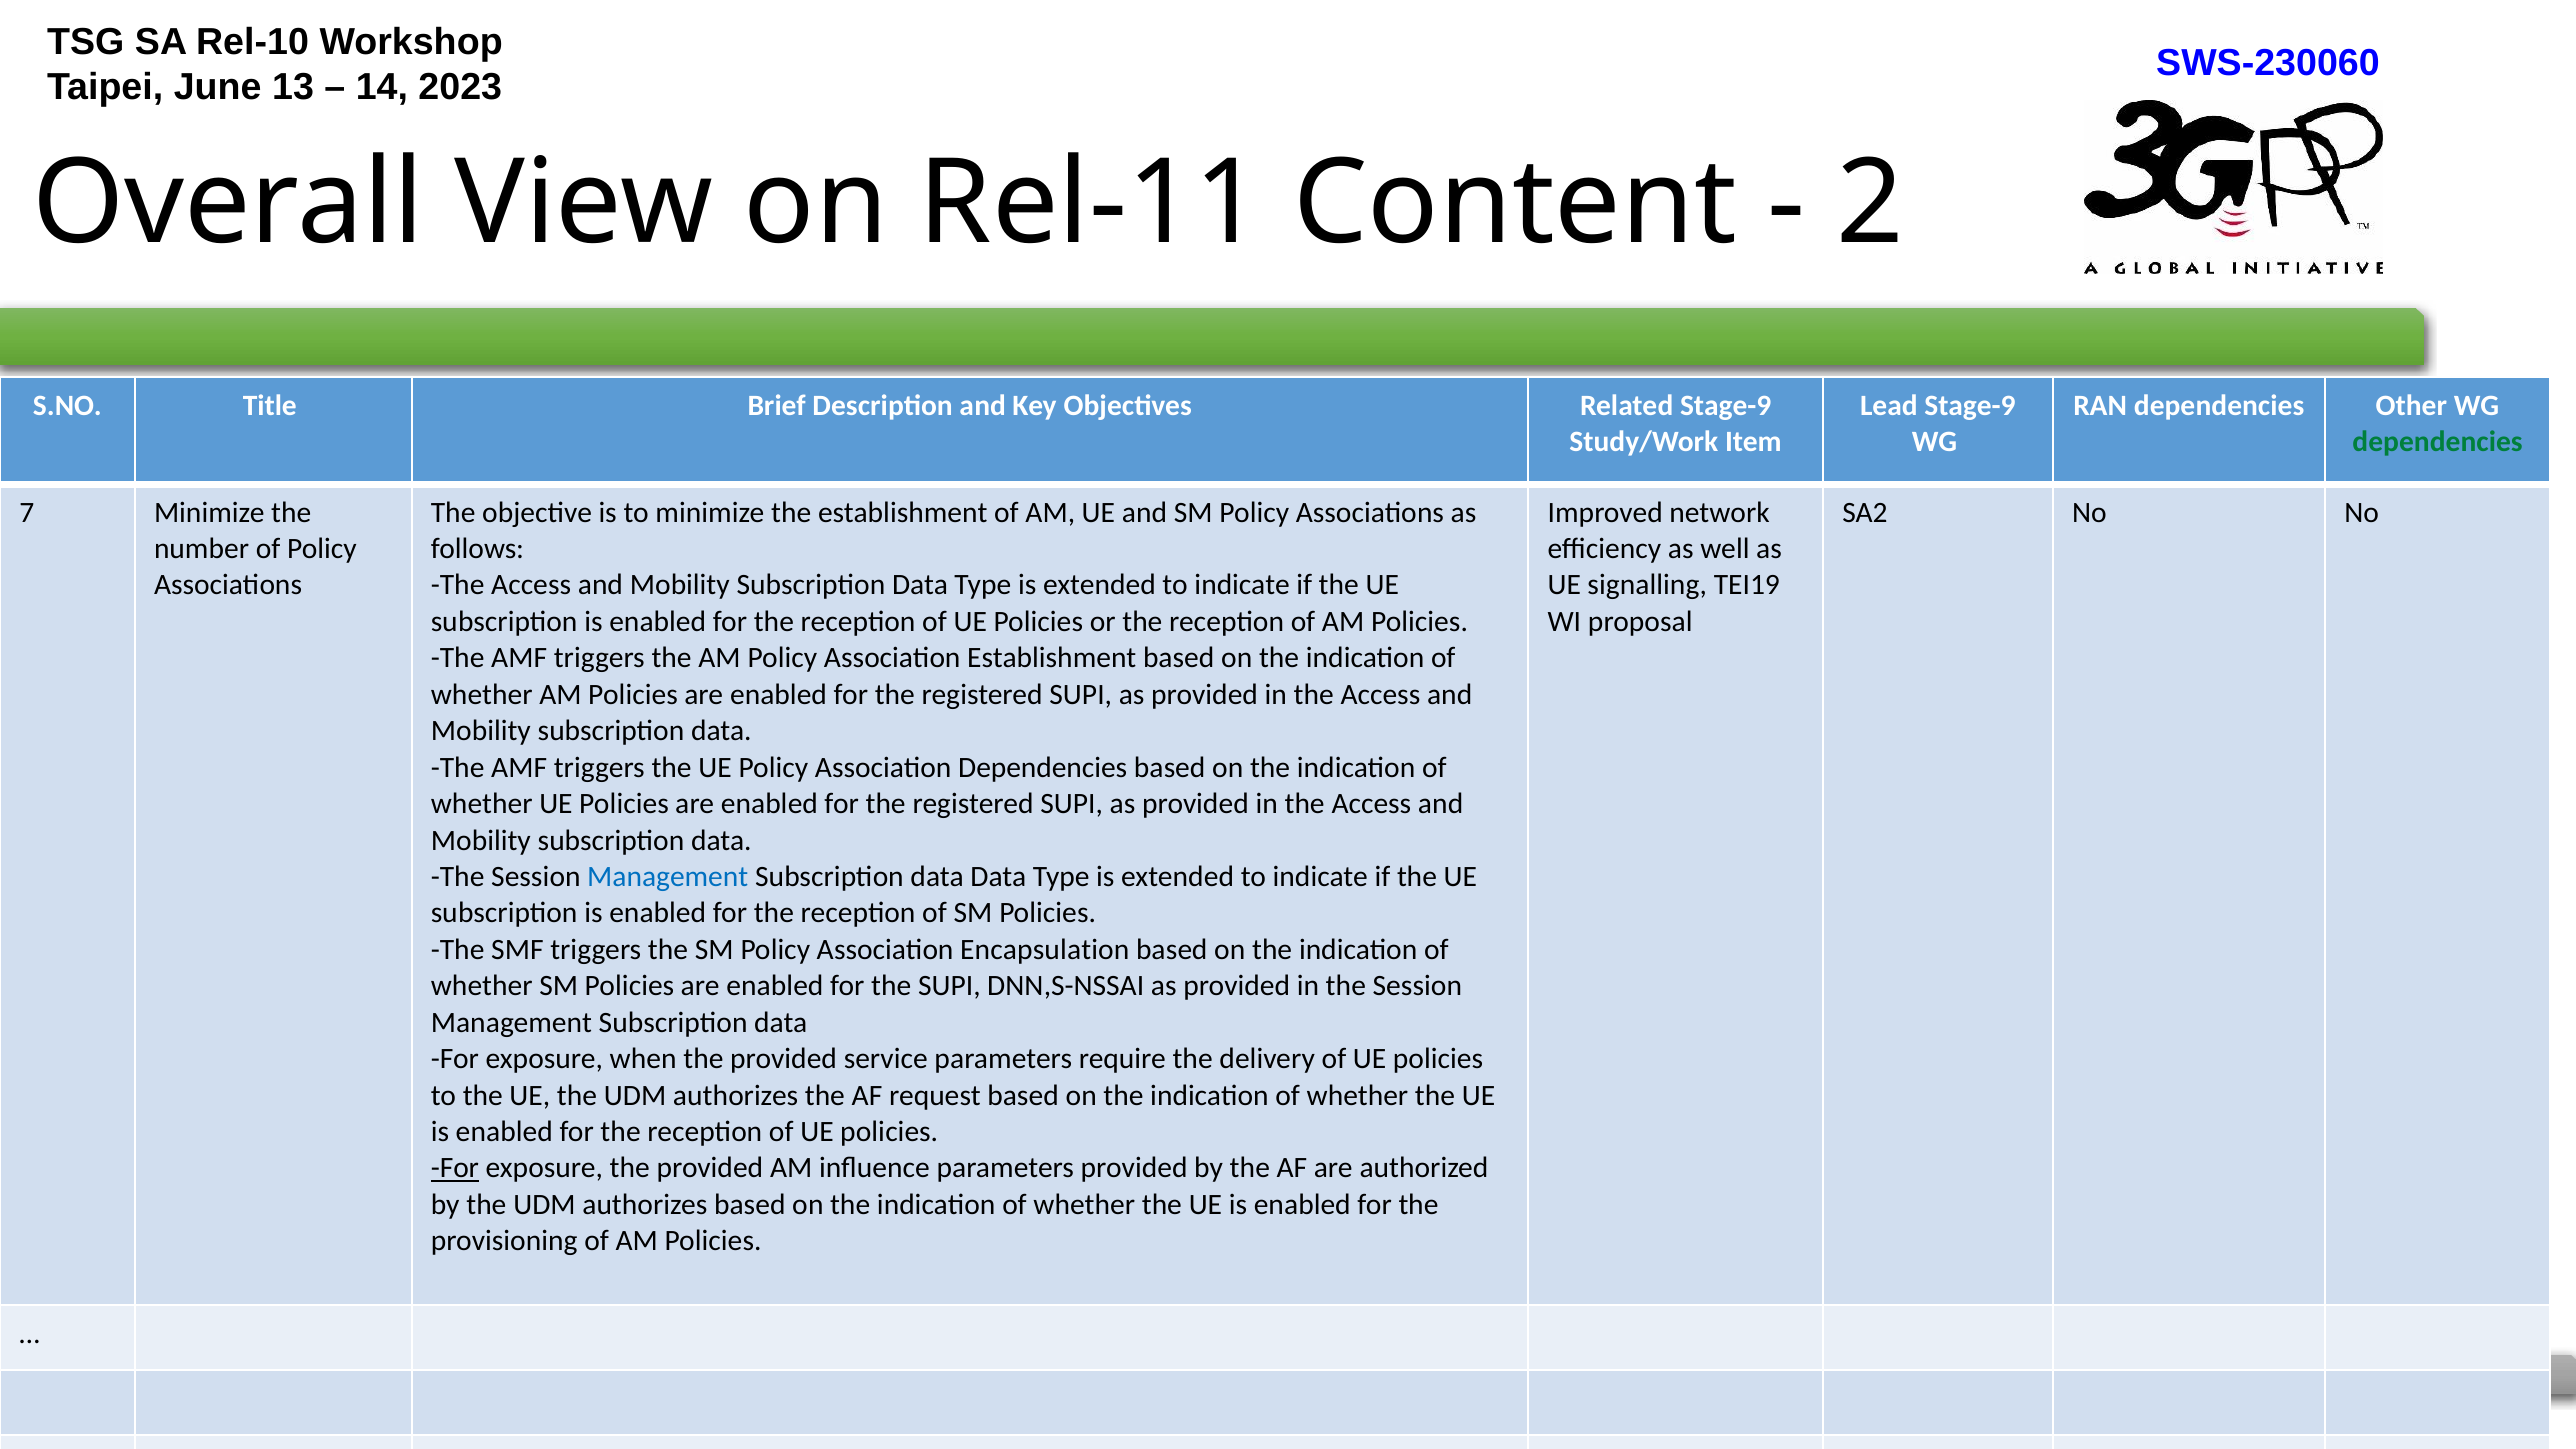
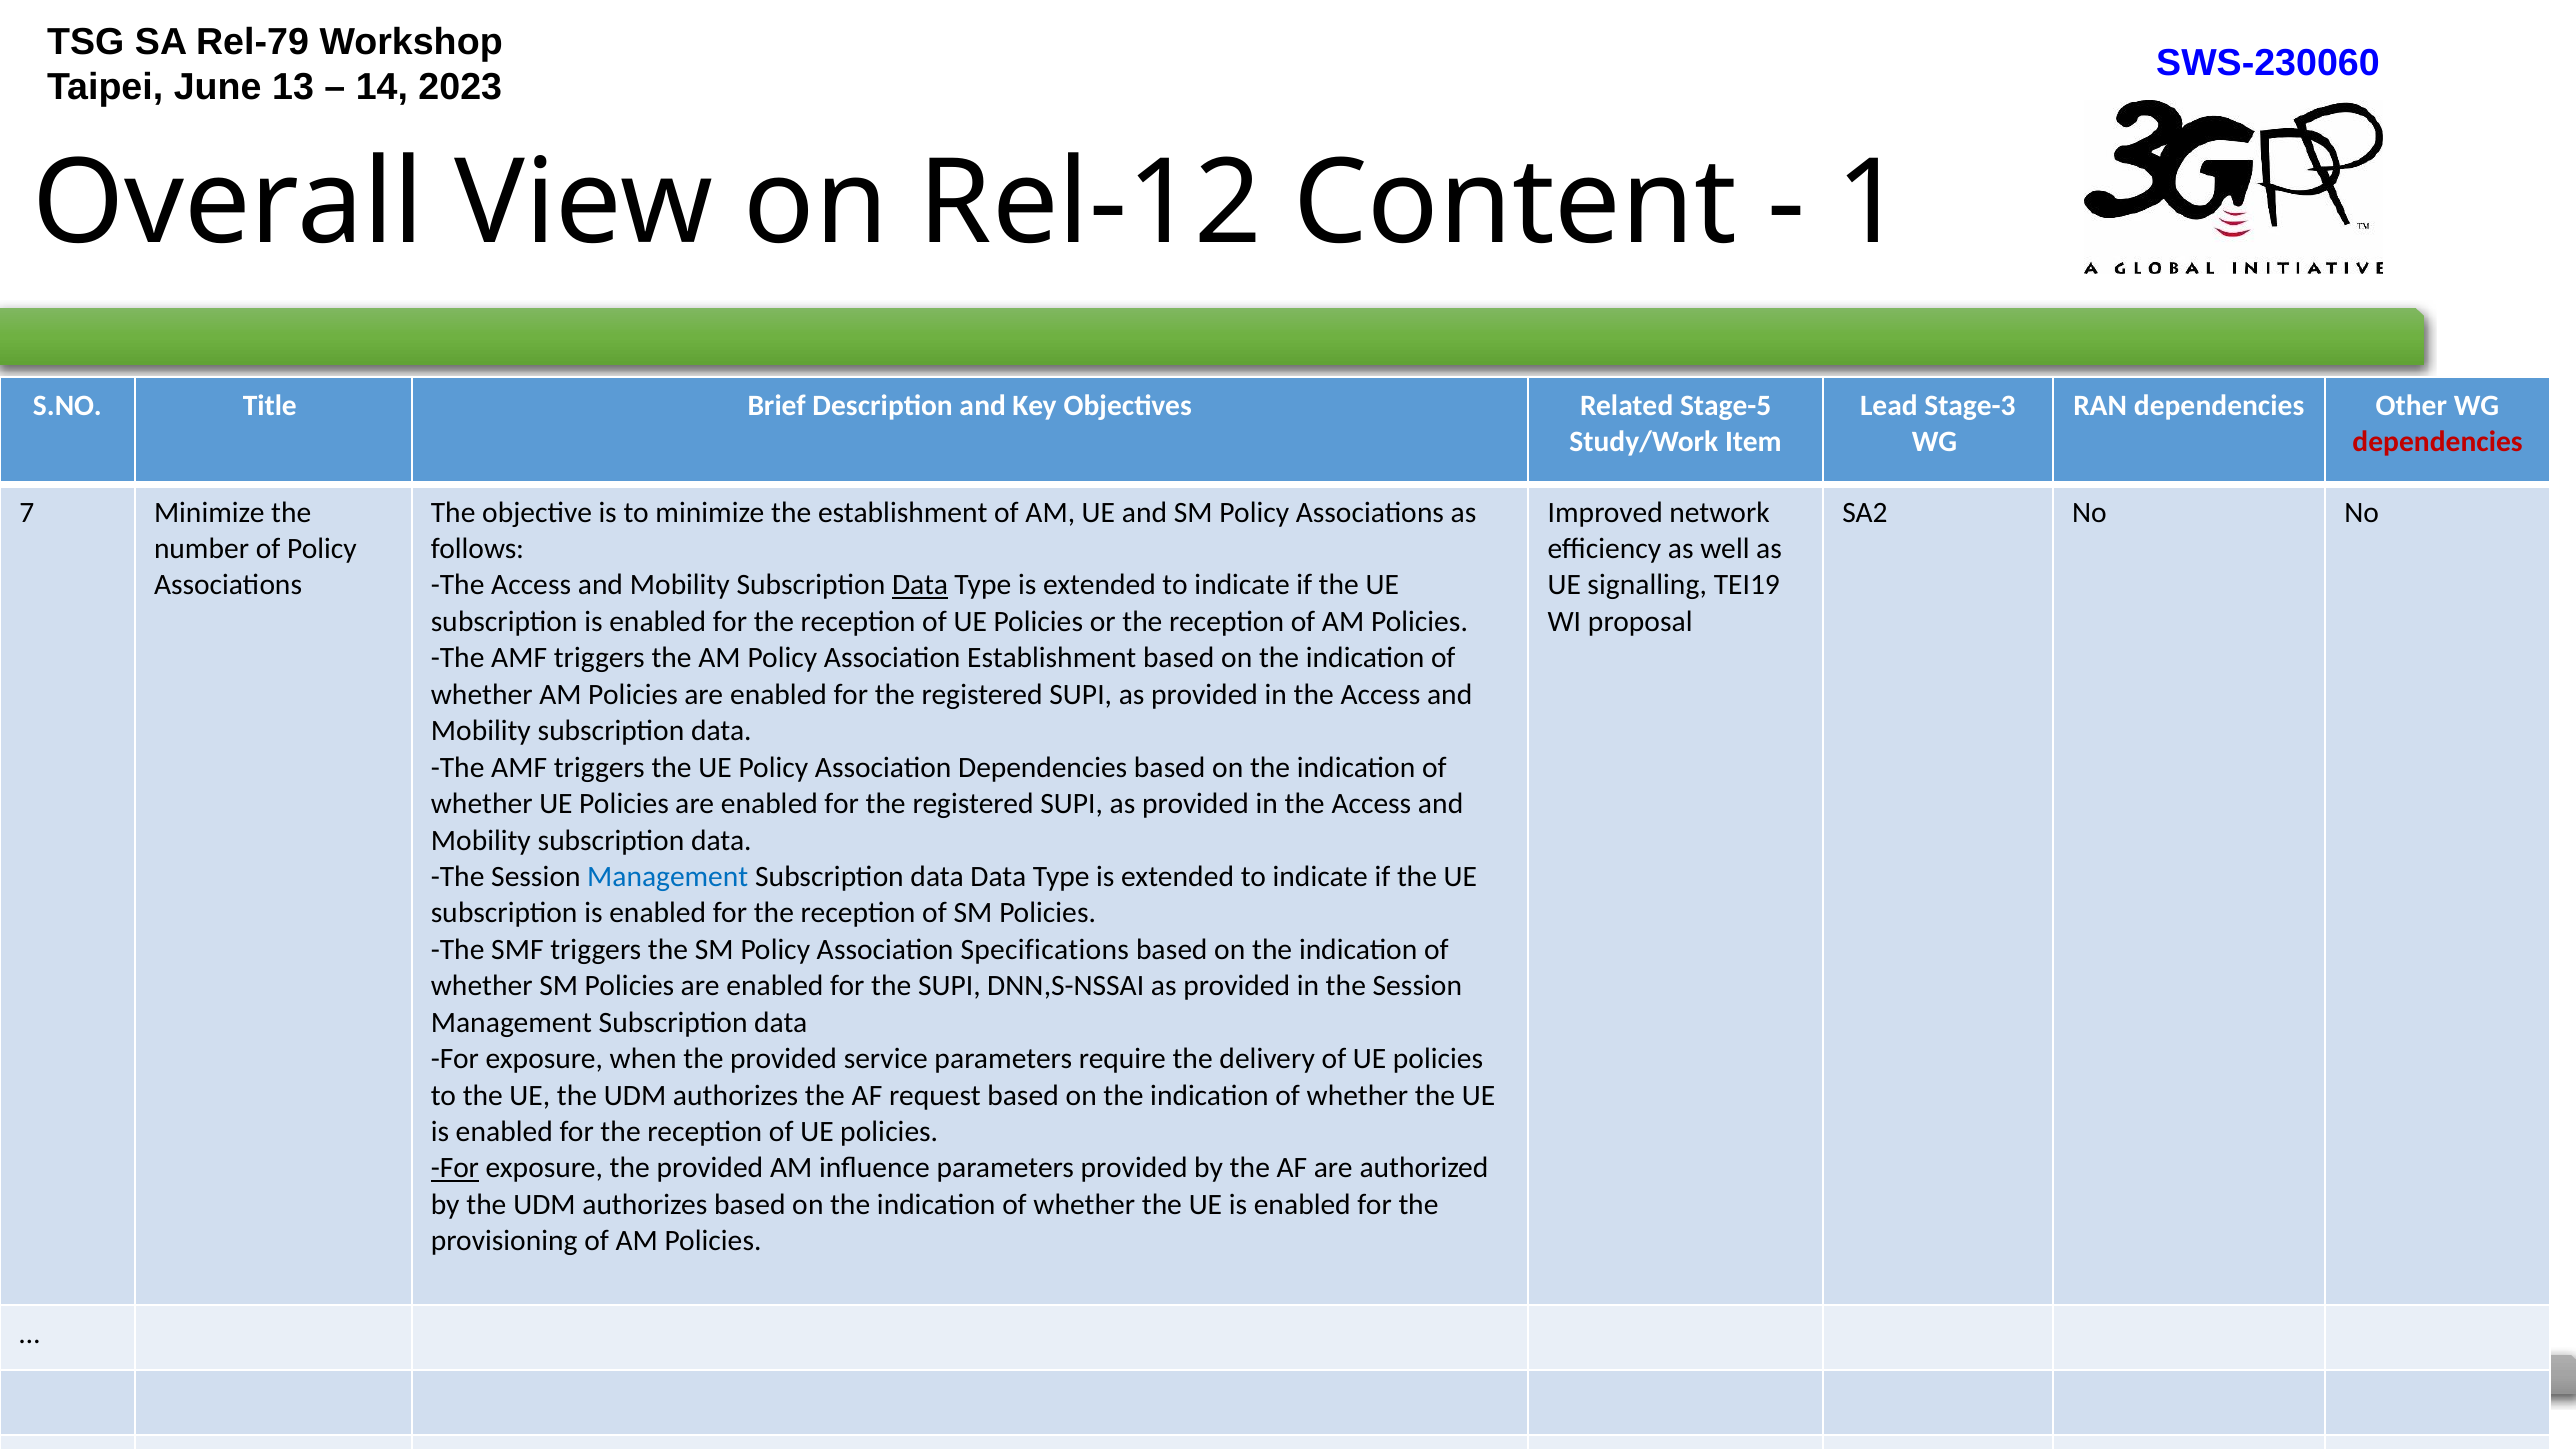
Rel-10: Rel-10 -> Rel-79
Rel-11: Rel-11 -> Rel-12
2: 2 -> 1
Related Stage-9: Stage-9 -> Stage-5
Lead Stage-9: Stage-9 -> Stage-3
dependencies at (2438, 442) colour: green -> red
Data at (920, 585) underline: none -> present
Encapsulation: Encapsulation -> Specifications
